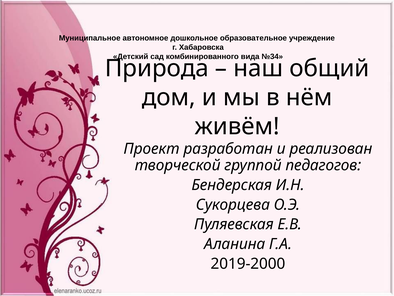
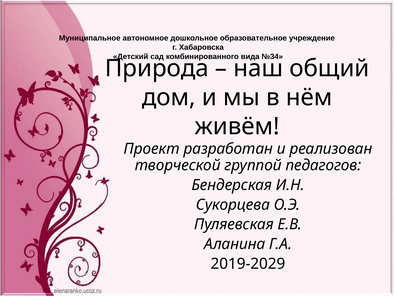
2019-2000: 2019-2000 -> 2019-2029
